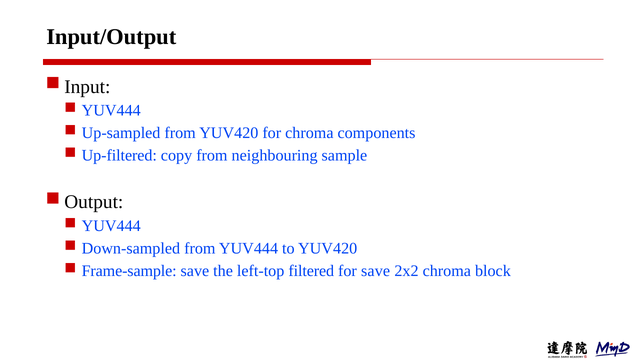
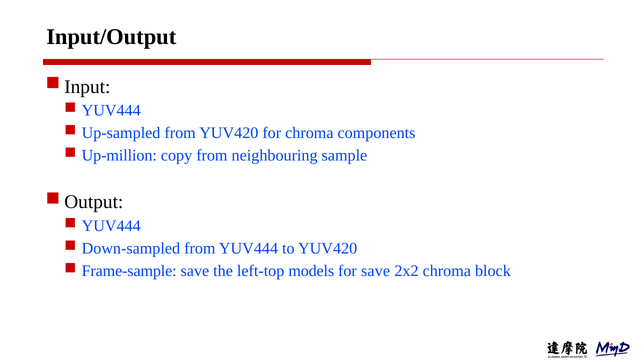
Up-filtered: Up-filtered -> Up-million
filtered: filtered -> models
